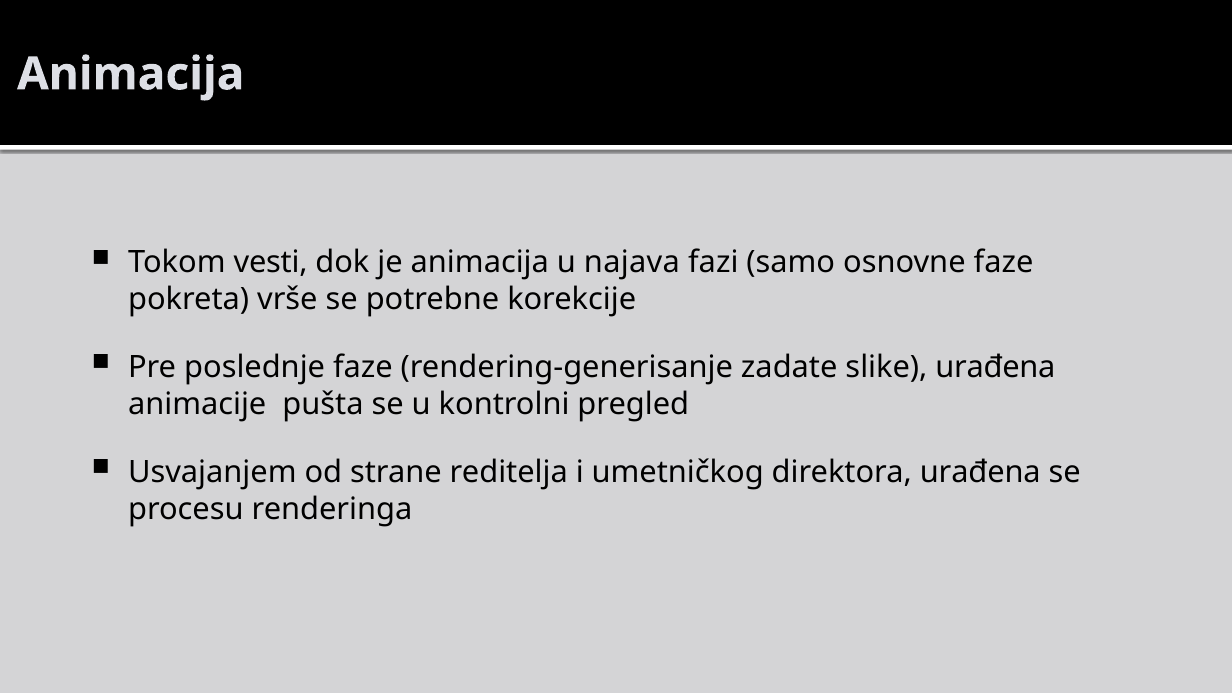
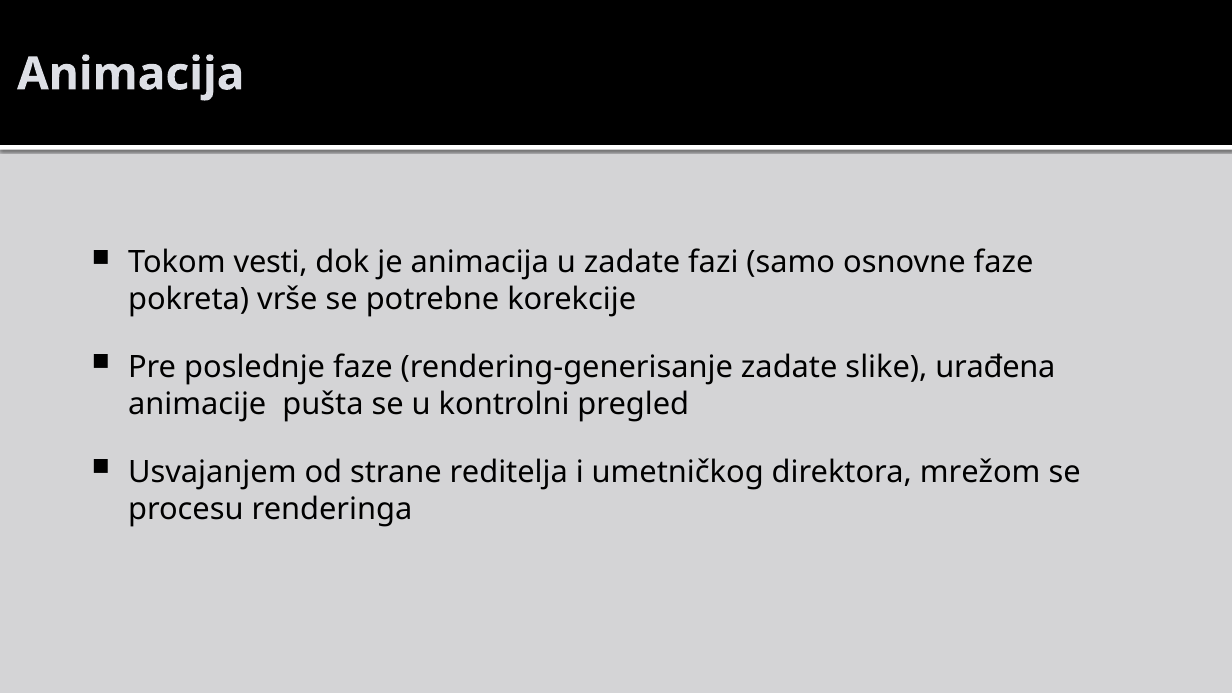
u najava: najava -> zadate
direktora urađena: urađena -> mrežom
